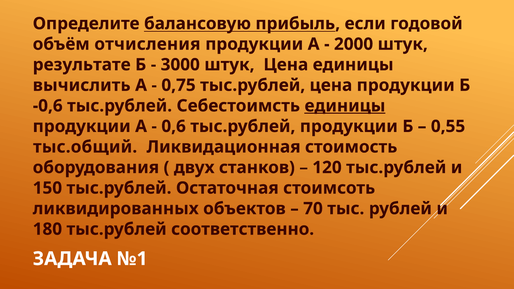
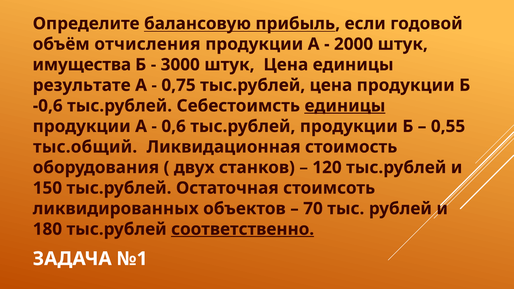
результате: результате -> имущества
вычислить: вычислить -> результате
соответственно underline: none -> present
